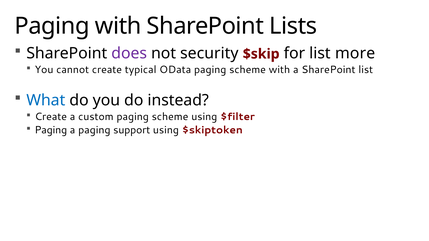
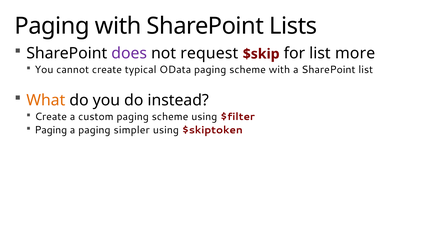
security: security -> request
What colour: blue -> orange
support: support -> simpler
